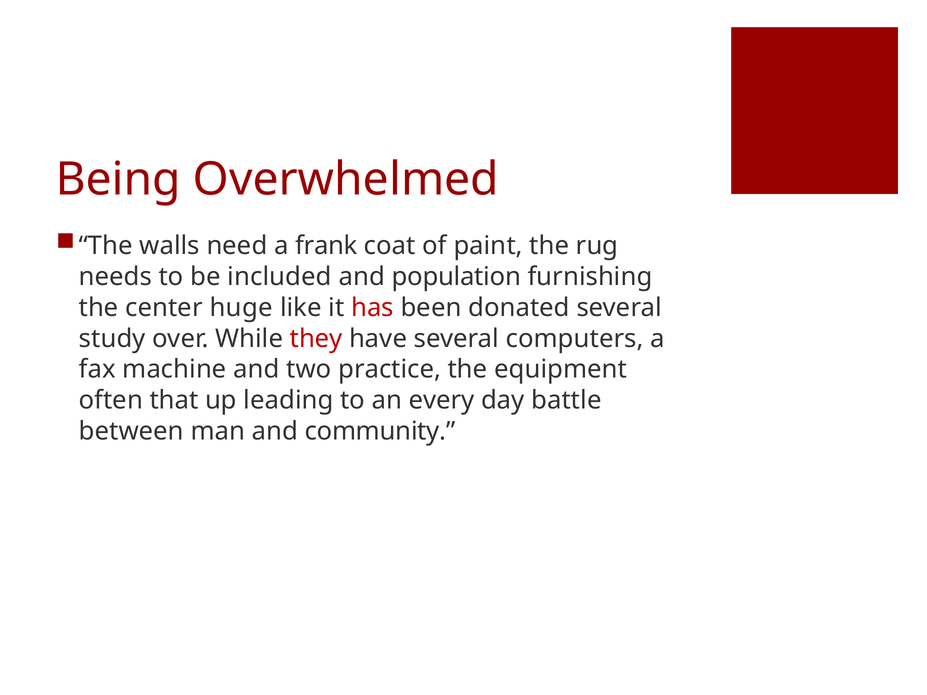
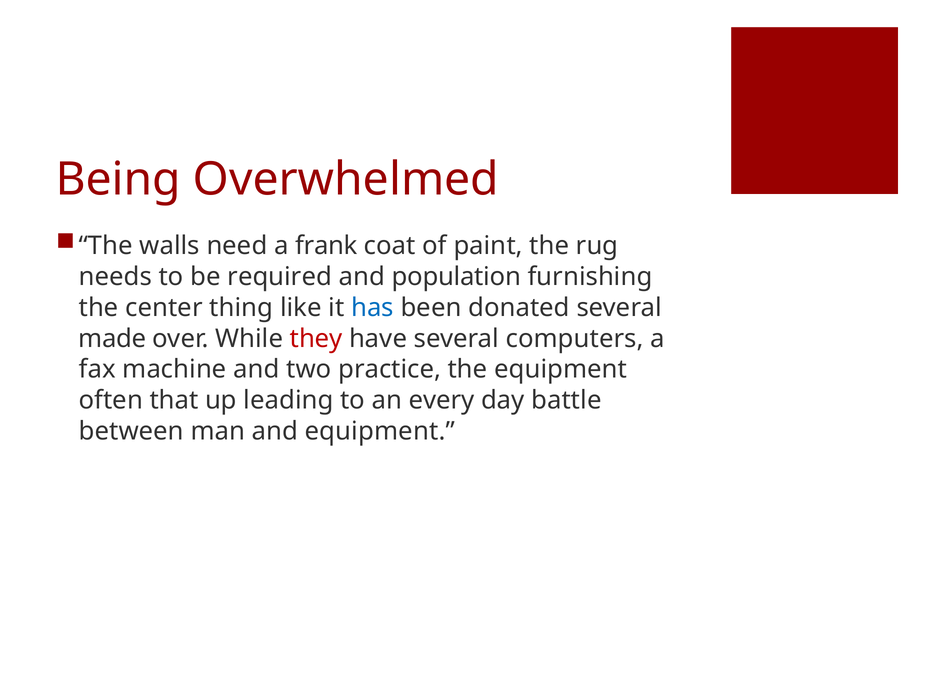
included: included -> required
huge: huge -> thing
has colour: red -> blue
study: study -> made
and community: community -> equipment
